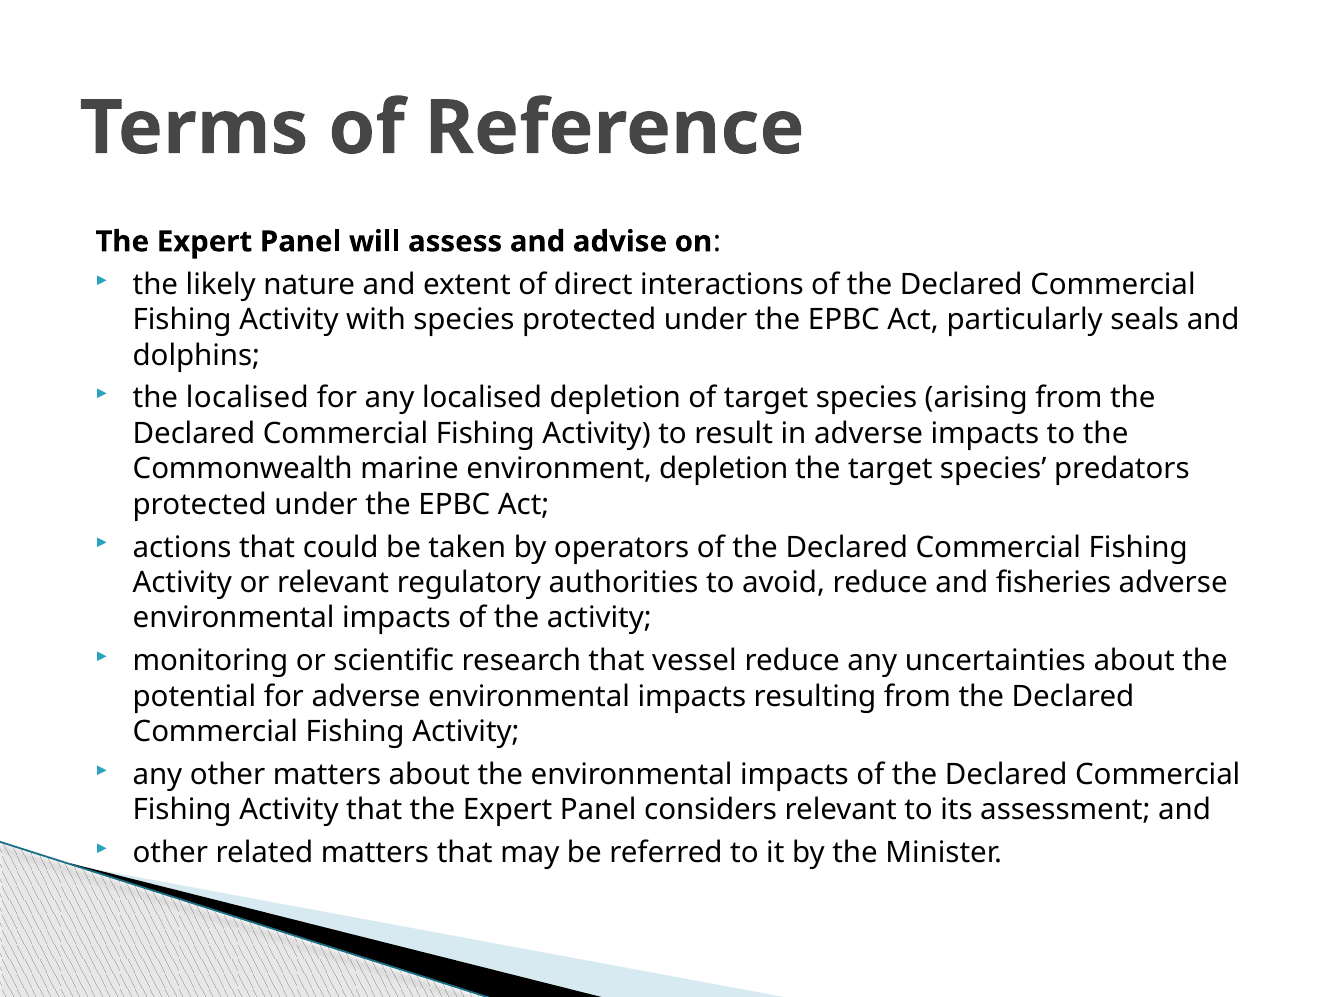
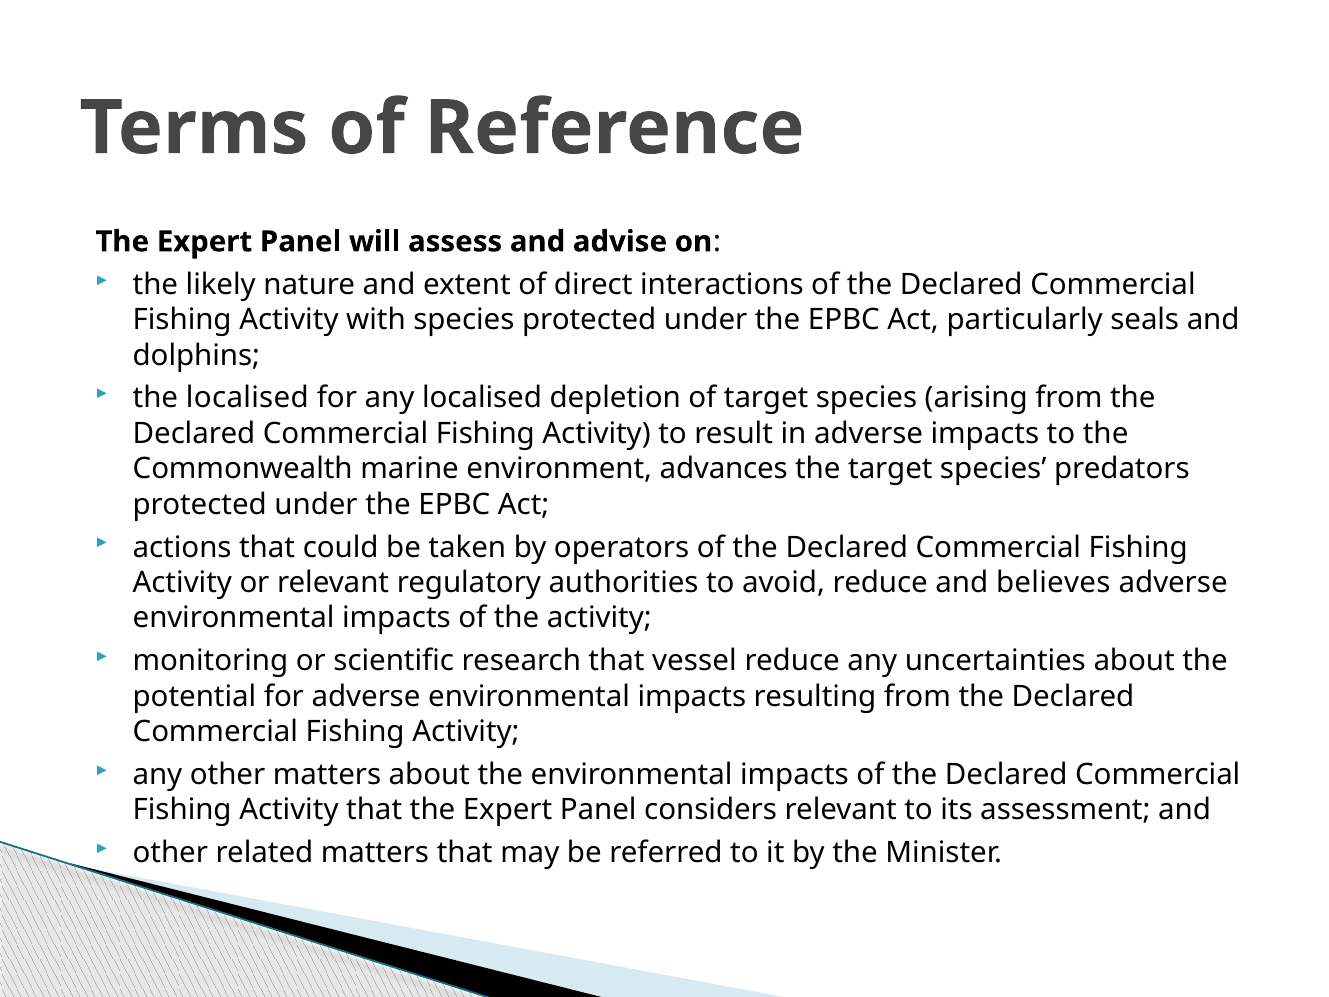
environment depletion: depletion -> advances
fisheries: fisheries -> believes
